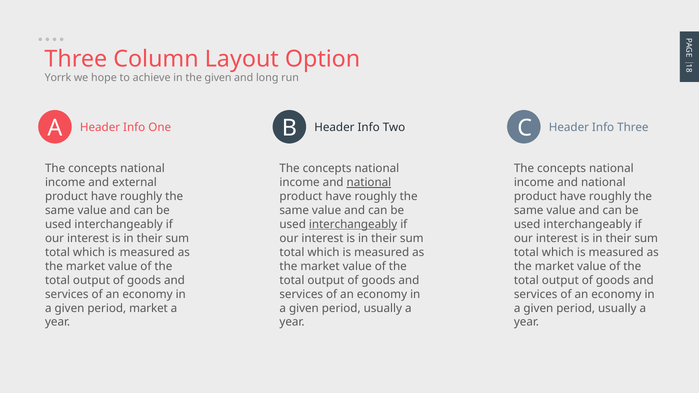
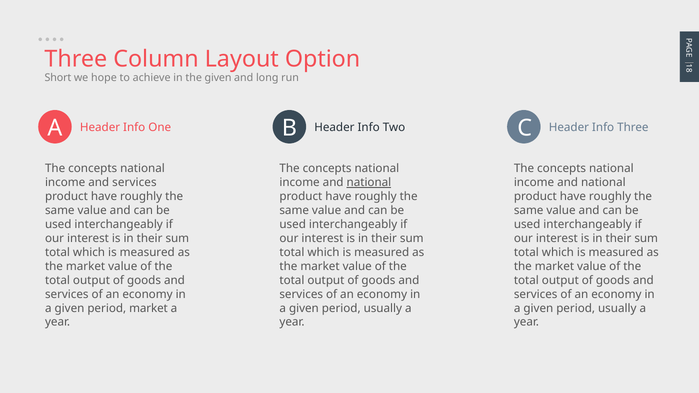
Yorrk: Yorrk -> Short
income and external: external -> services
interchangeably at (353, 224) underline: present -> none
